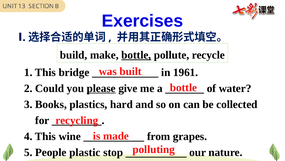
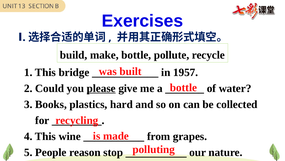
bottle at (136, 55) underline: present -> none
1961: 1961 -> 1957
plastic: plastic -> reason
